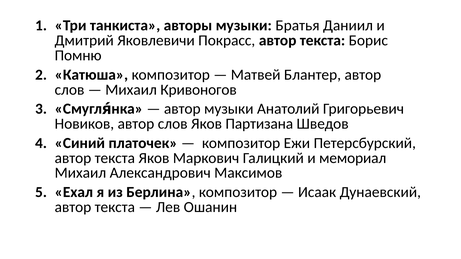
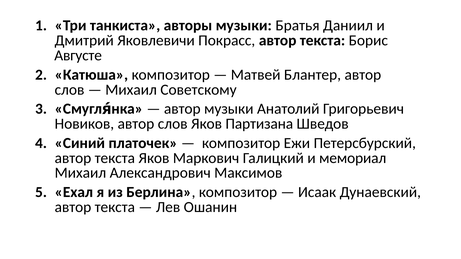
Помню: Помню -> Августе
Кривоногов: Кривоногов -> Советскому
